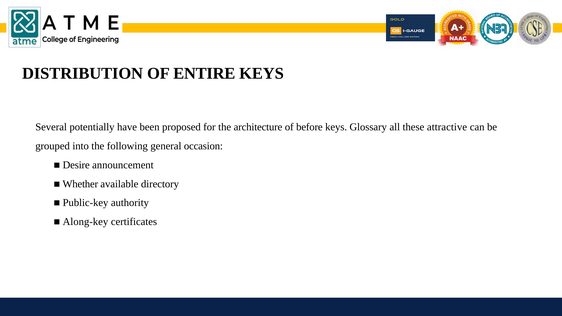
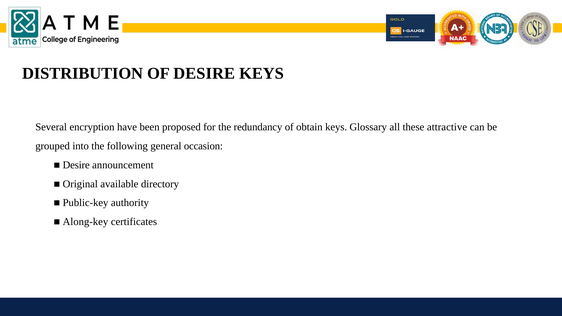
OF ENTIRE: ENTIRE -> DESIRE
potentially: potentially -> encryption
architecture: architecture -> redundancy
before: before -> obtain
Whether: Whether -> Original
